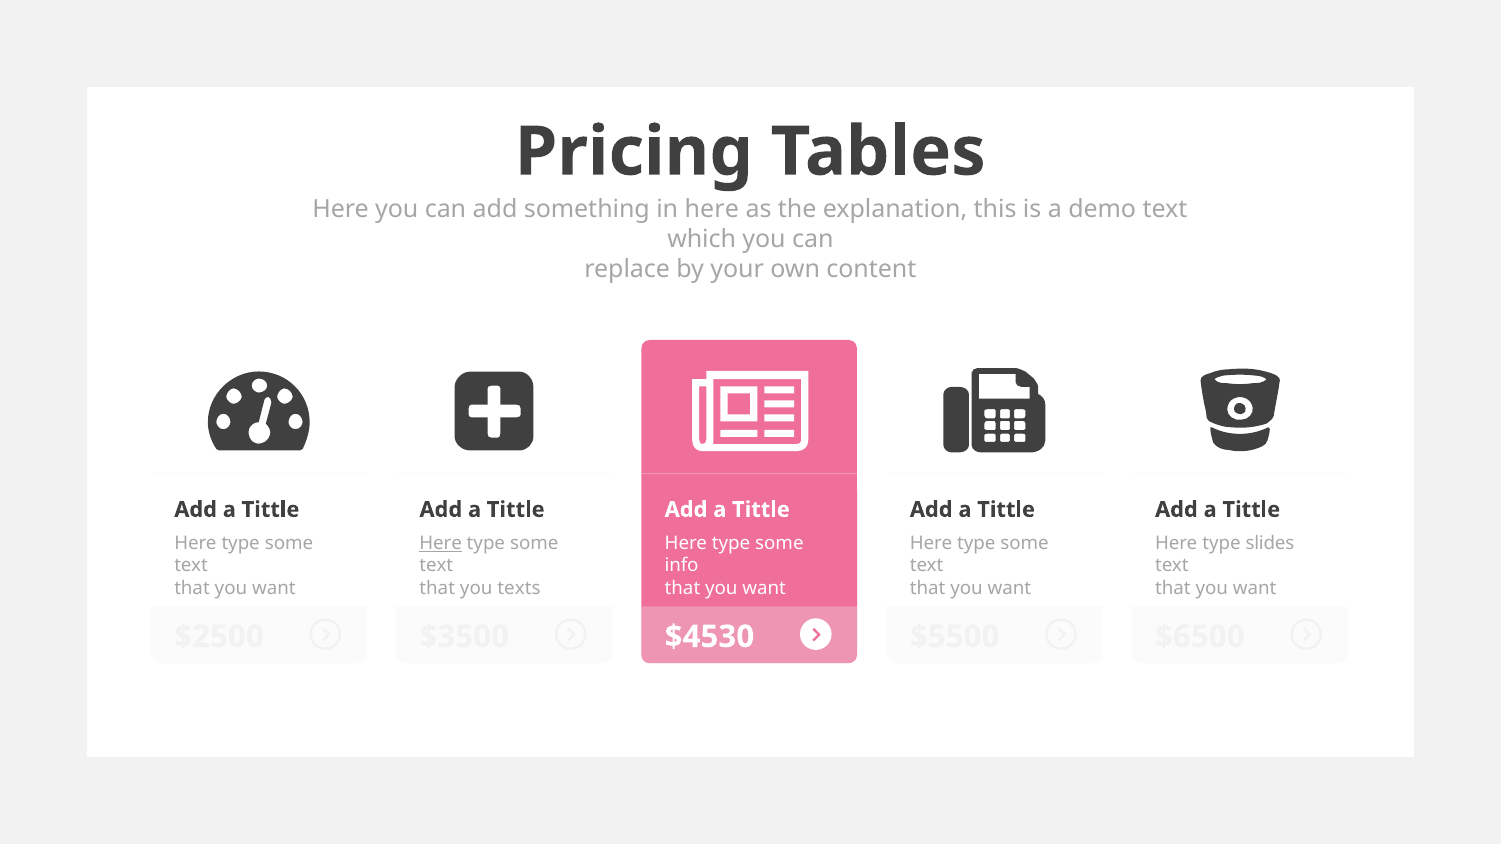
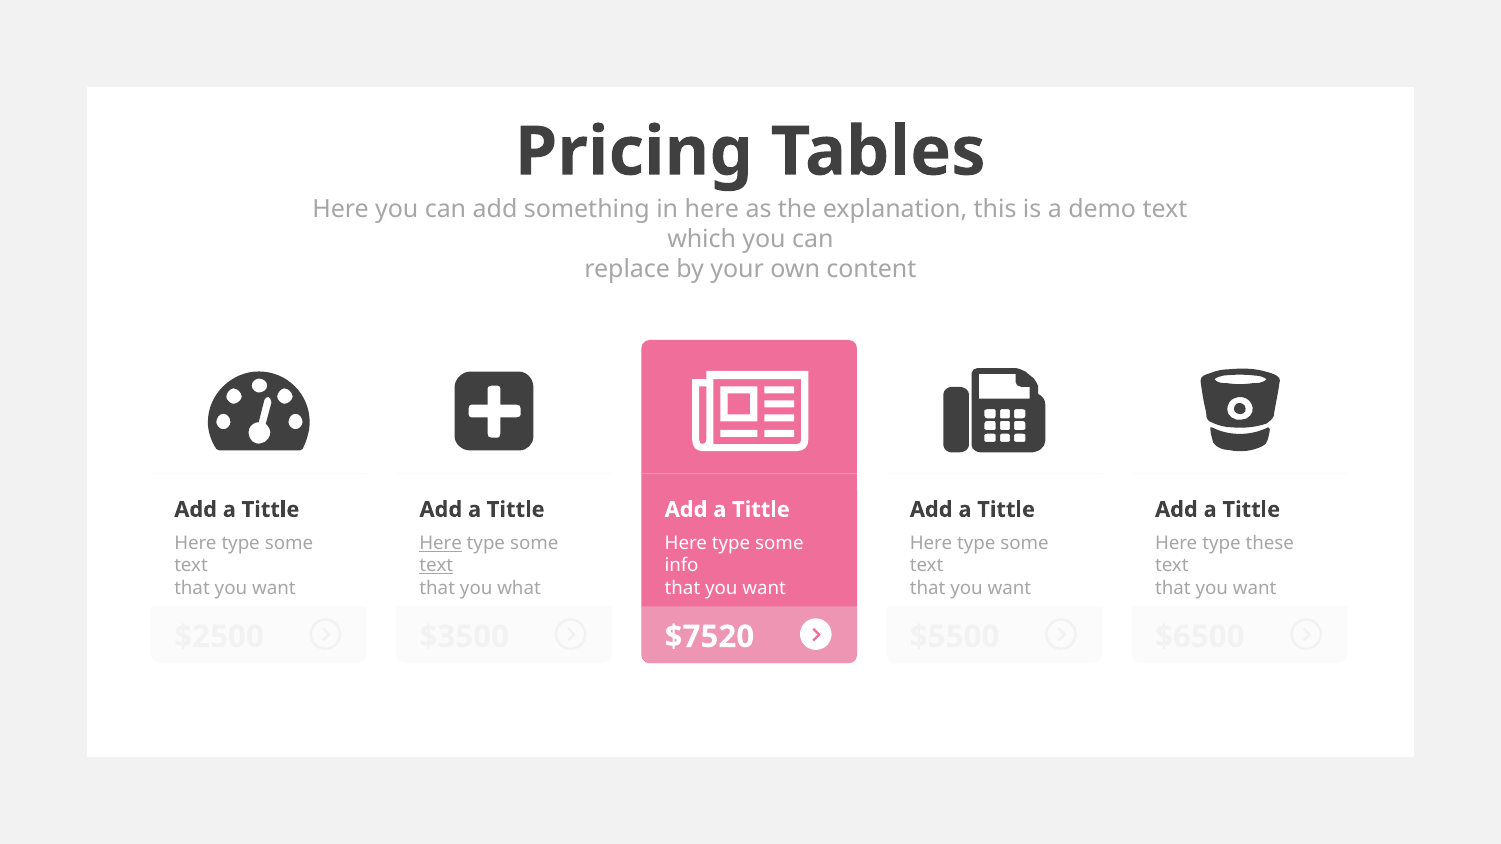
slides: slides -> these
text at (436, 566) underline: none -> present
texts: texts -> what
$4530: $4530 -> $7520
